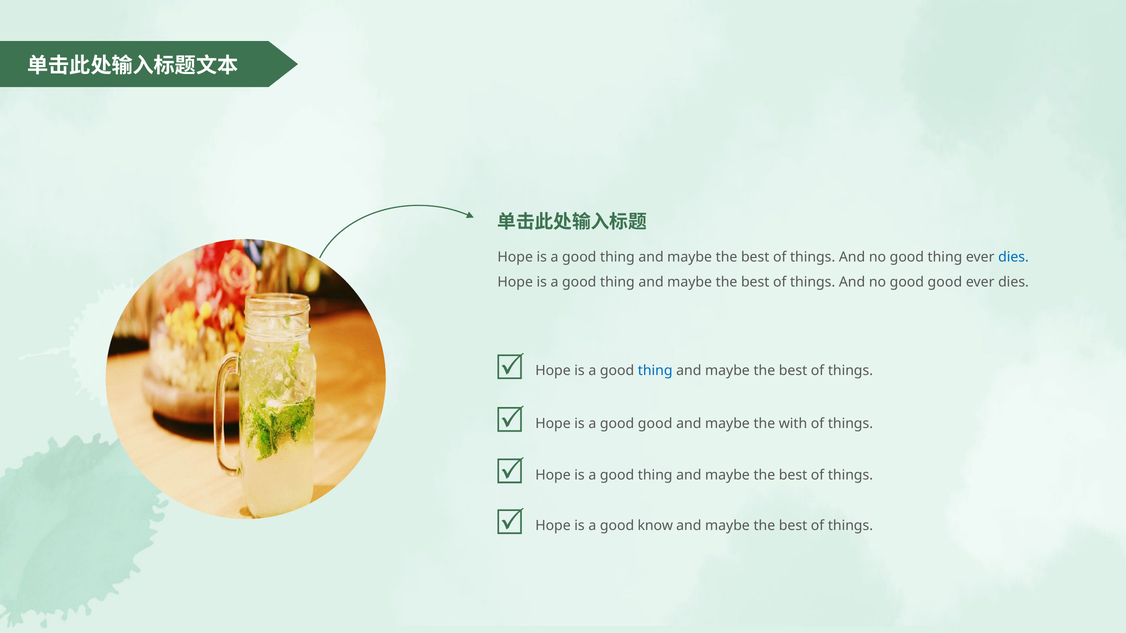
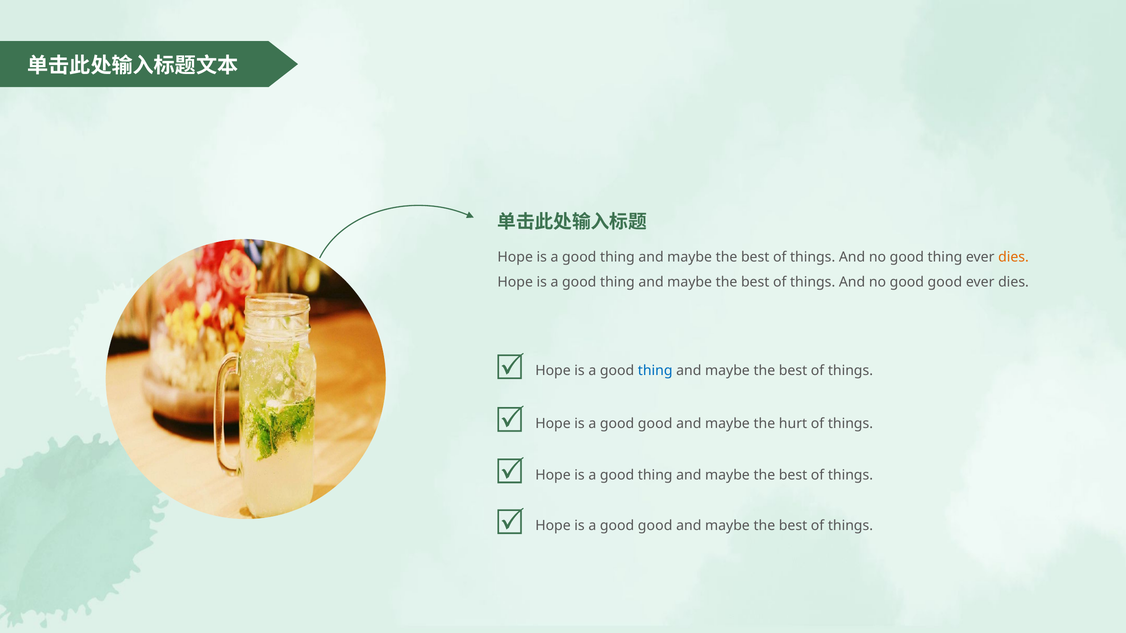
dies at (1014, 257) colour: blue -> orange
with: with -> hurt
know at (655, 526): know -> good
